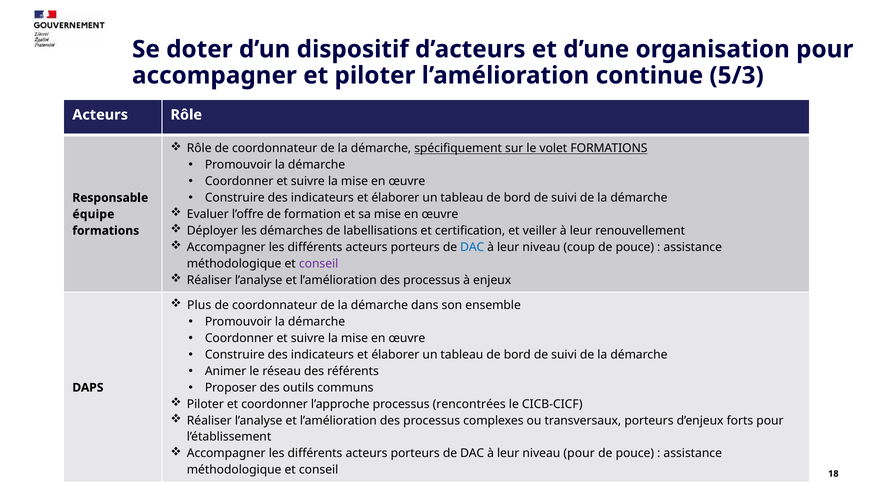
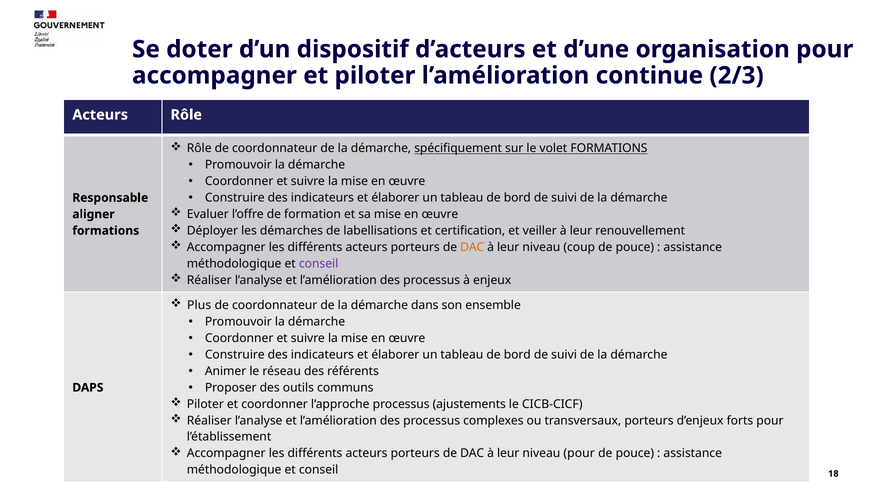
5/3: 5/3 -> 2/3
équipe: équipe -> aligner
DAC at (472, 247) colour: blue -> orange
rencontrées: rencontrées -> ajustements
